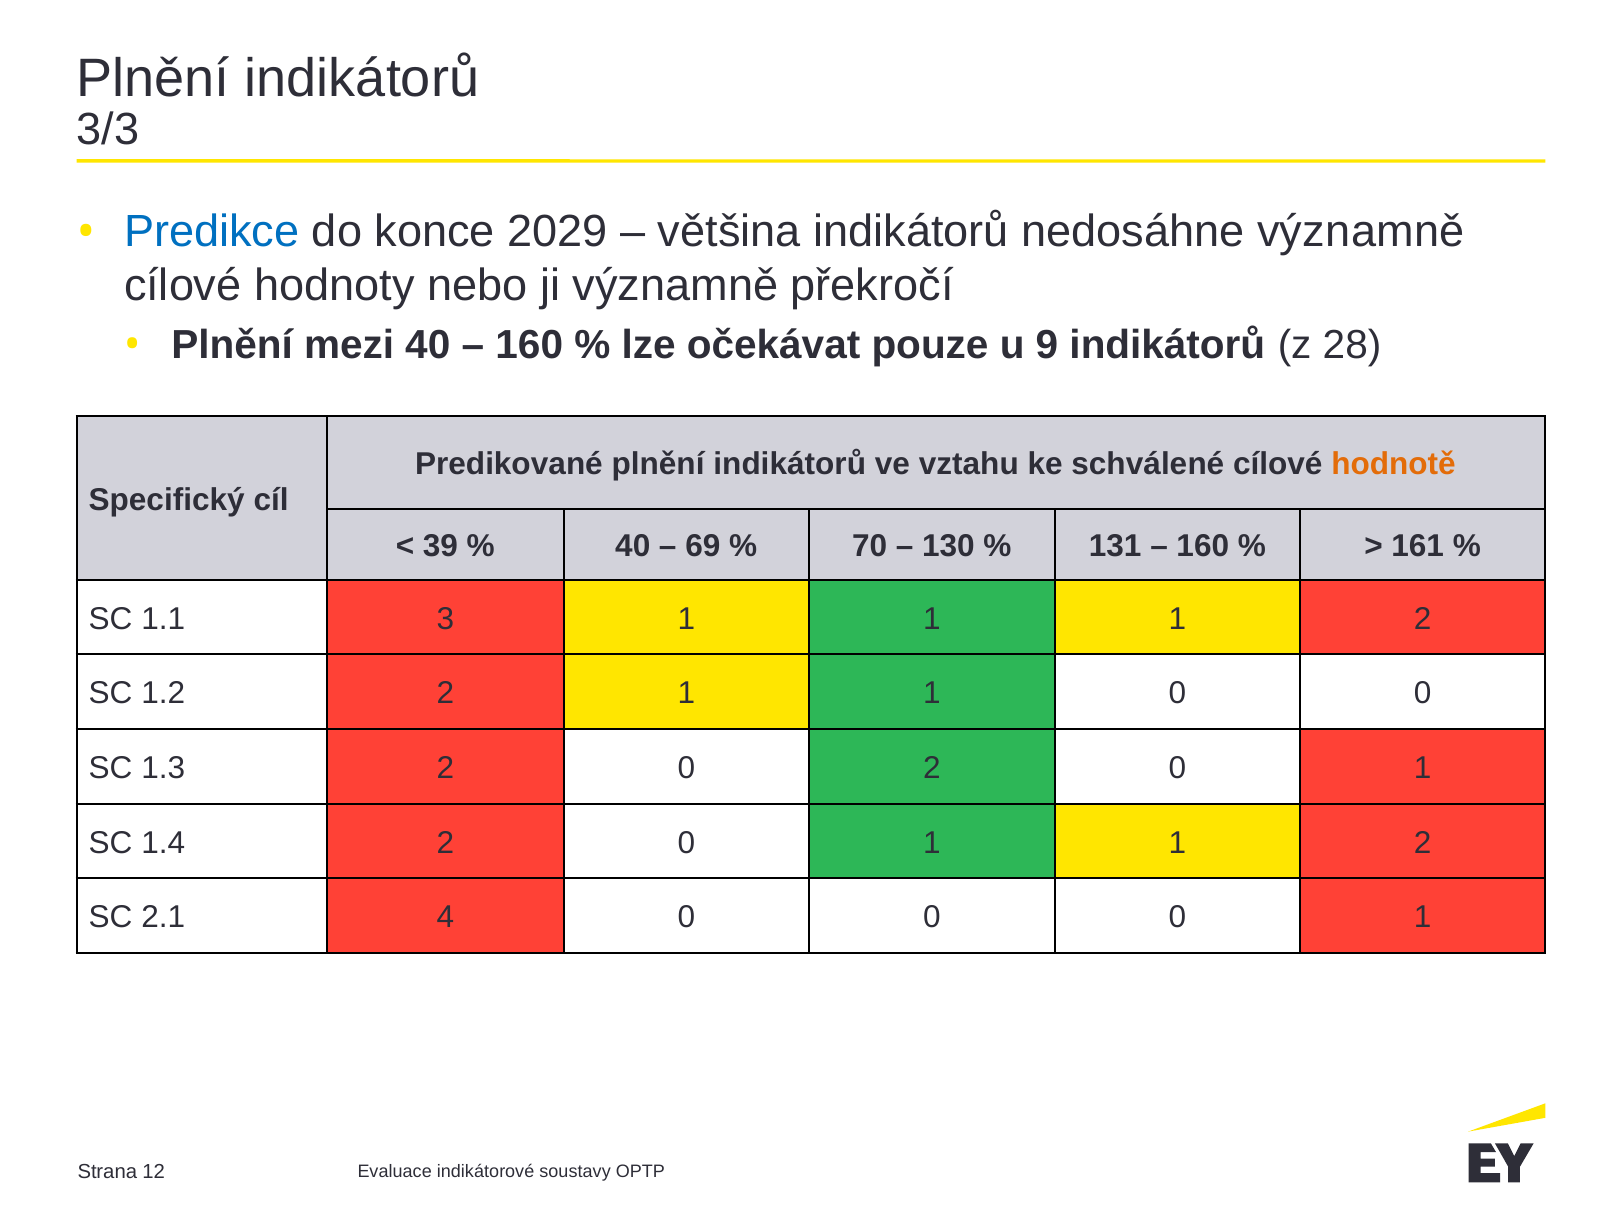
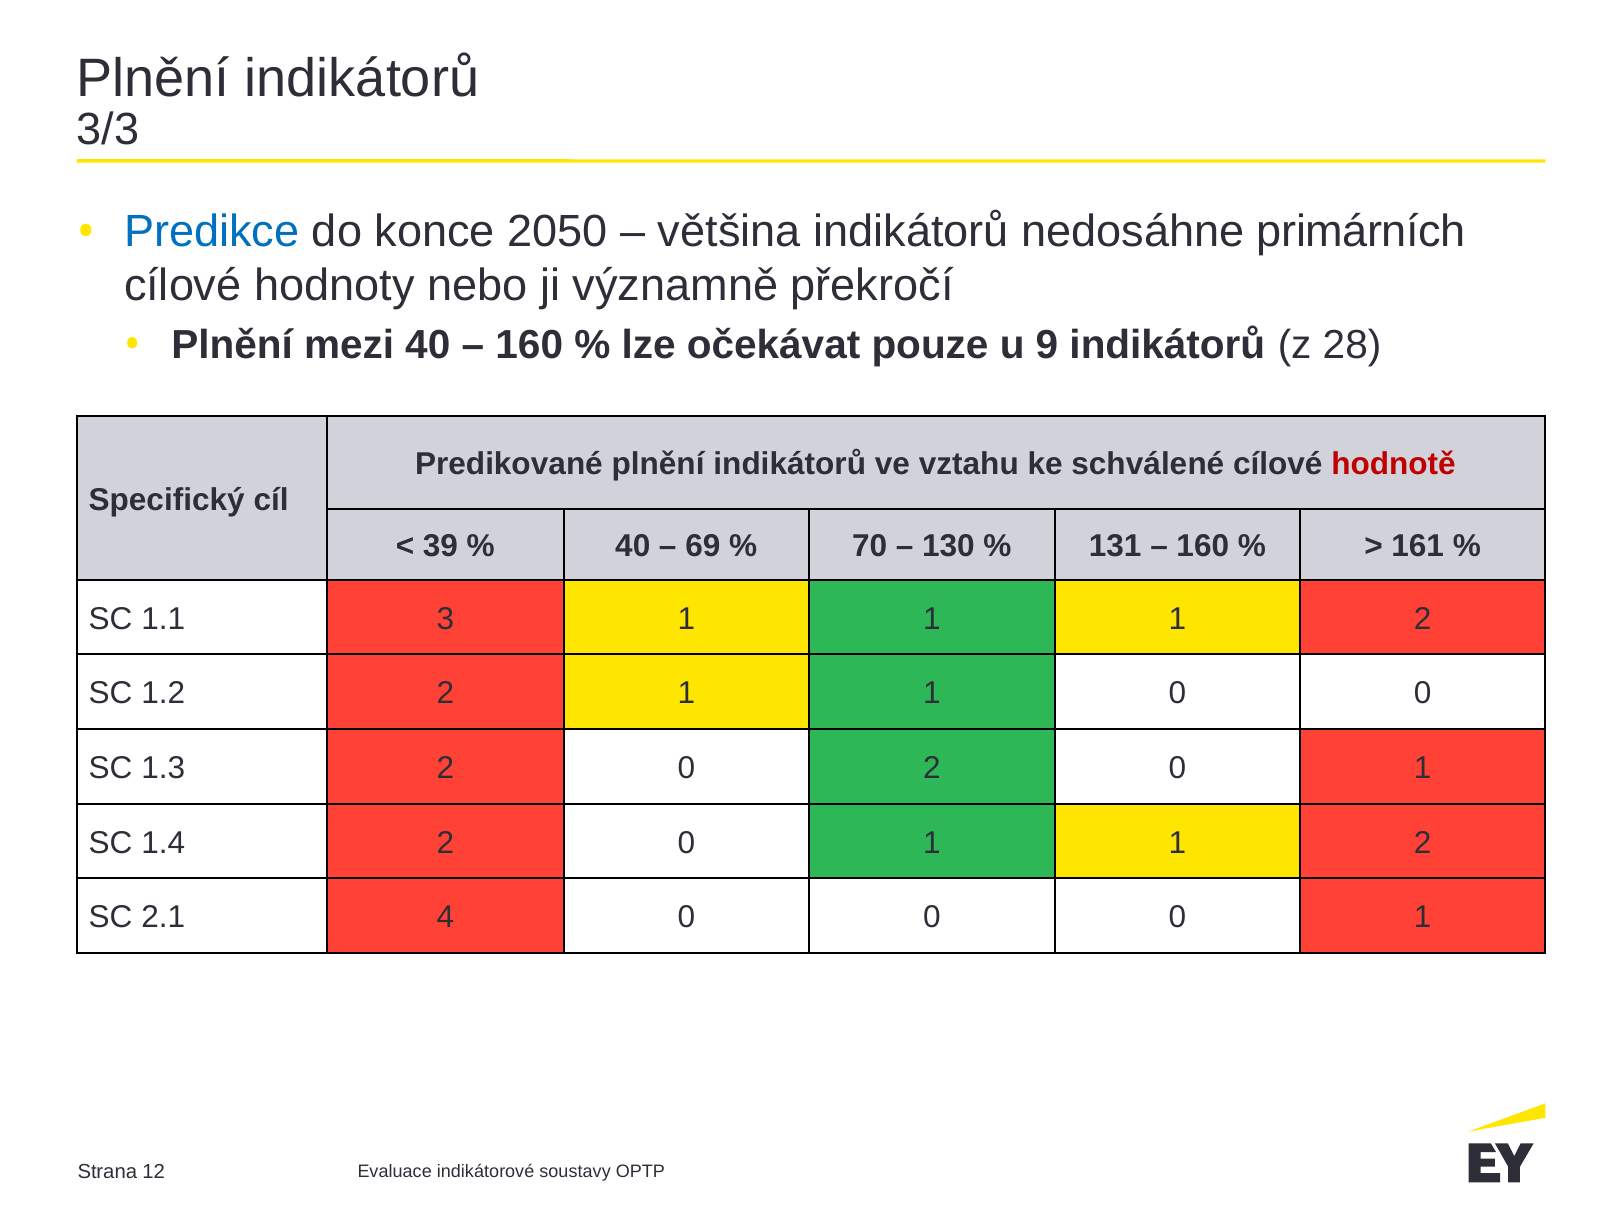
2029: 2029 -> 2050
nedosáhne významně: významně -> primárních
hodnotě colour: orange -> red
